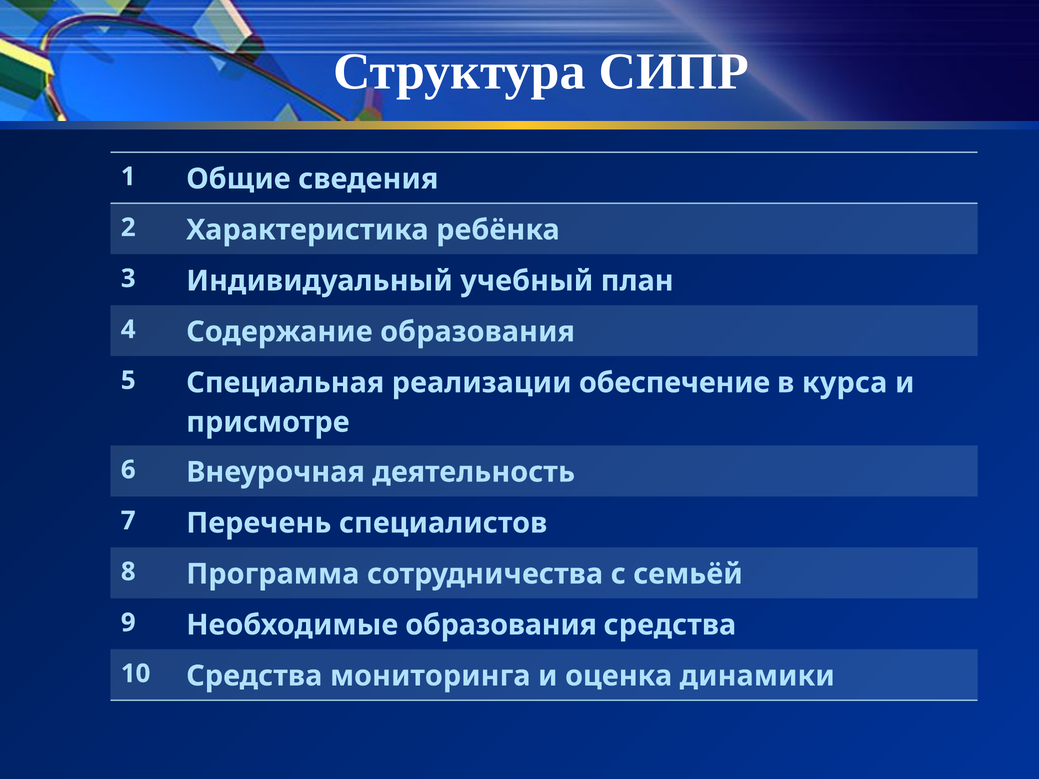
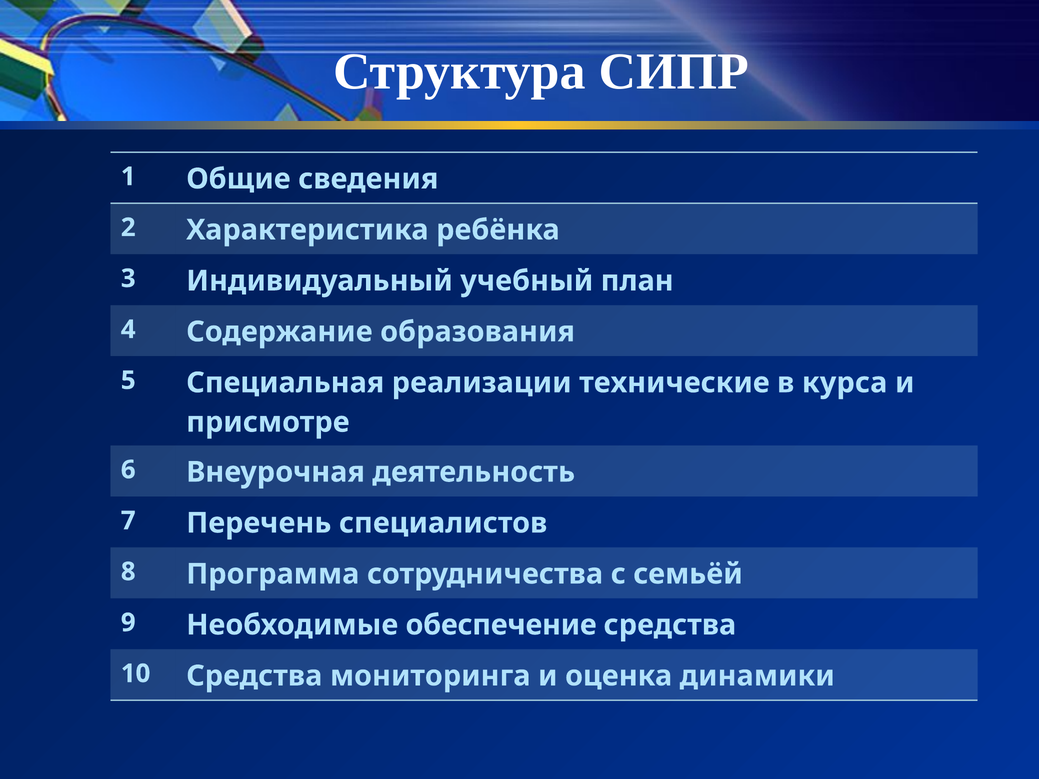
обеспечение: обеспечение -> технические
Необходимые образования: образования -> обеспечение
